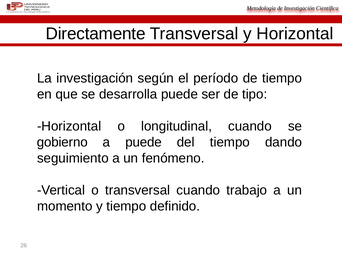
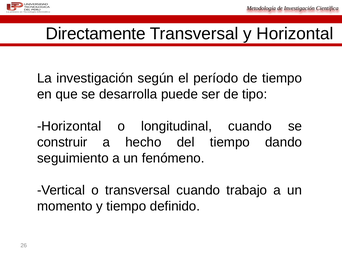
gobierno: gobierno -> construir
a puede: puede -> hecho
